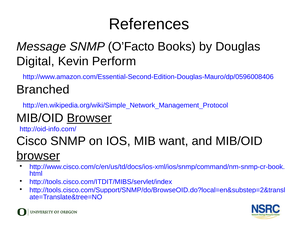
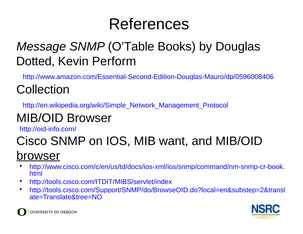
O’Facto: O’Facto -> O’Table
Digital: Digital -> Dotted
Branched: Branched -> Collection
Browser at (89, 118) underline: present -> none
